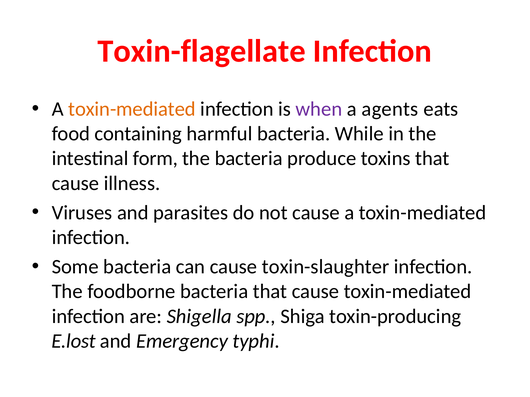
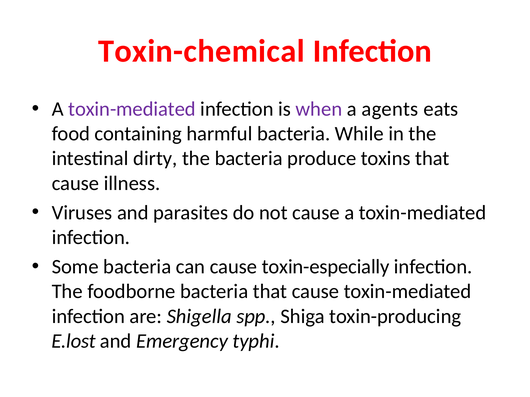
Toxin-flagellate: Toxin-flagellate -> Toxin-chemical
toxin-mediated at (132, 109) colour: orange -> purple
form: form -> dirty
toxin-slaughter: toxin-slaughter -> toxin-especially
